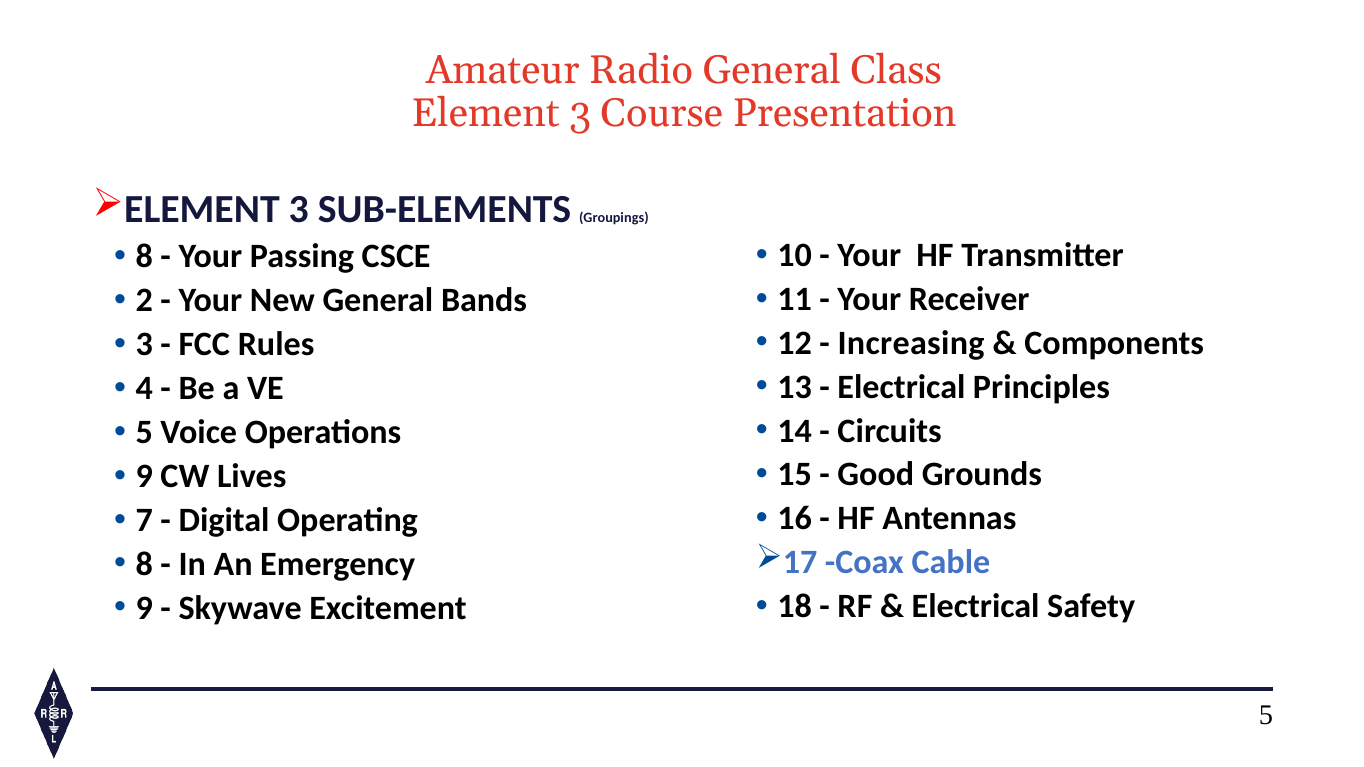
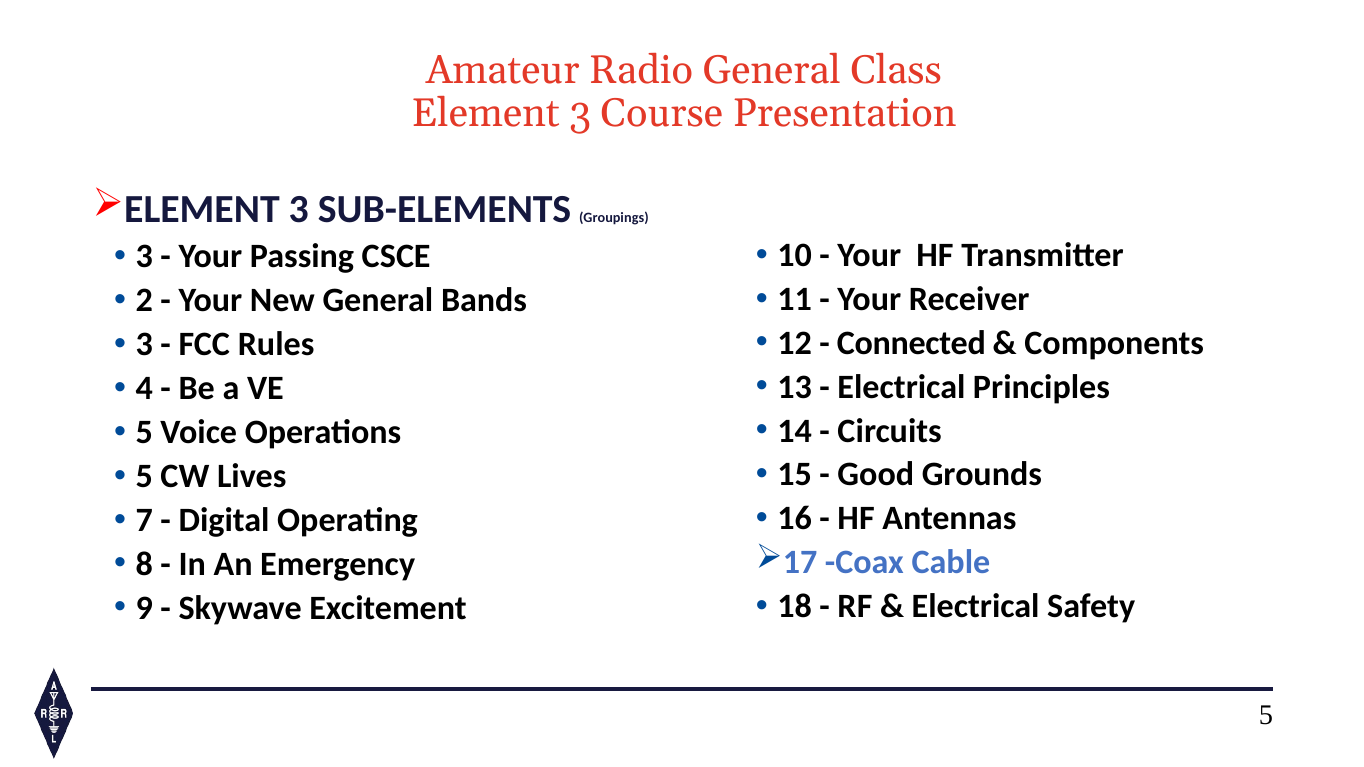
8 at (144, 257): 8 -> 3
Increasing: Increasing -> Connected
9 at (144, 476): 9 -> 5
